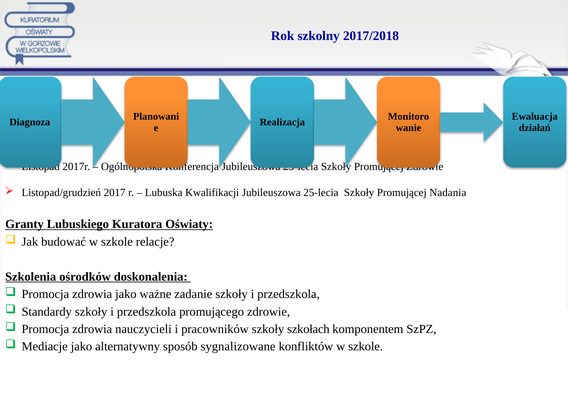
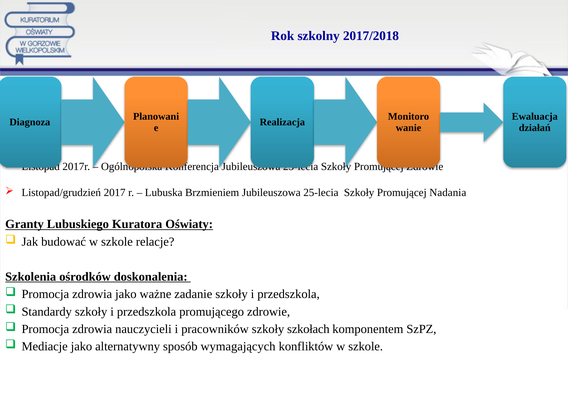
Kwalifikacji: Kwalifikacji -> Brzmieniem
sygnalizowane: sygnalizowane -> wymagających
